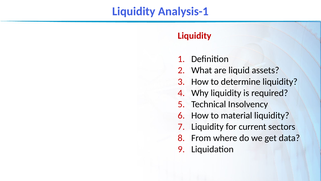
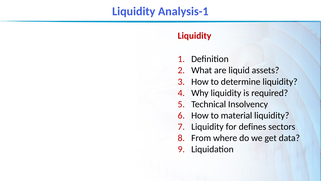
current: current -> defines
